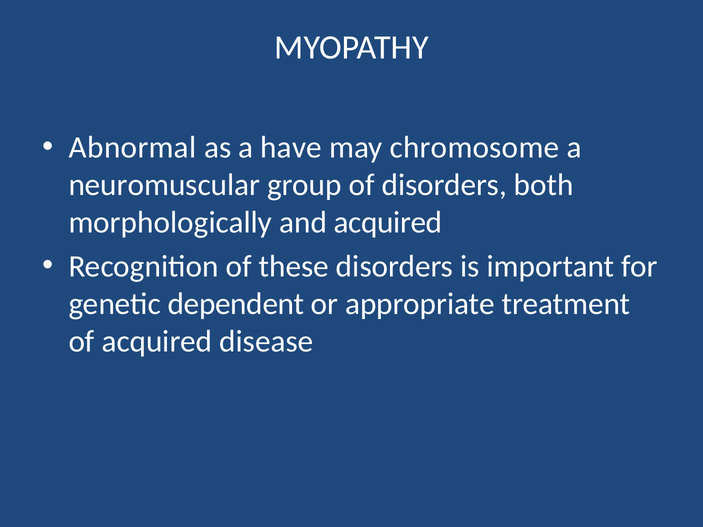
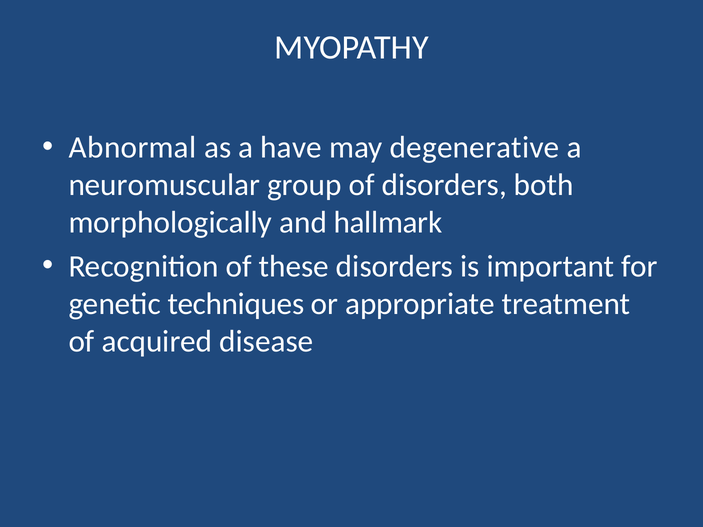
chromosome: chromosome -> degenerative
and acquired: acquired -> hallmark
dependent: dependent -> techniques
